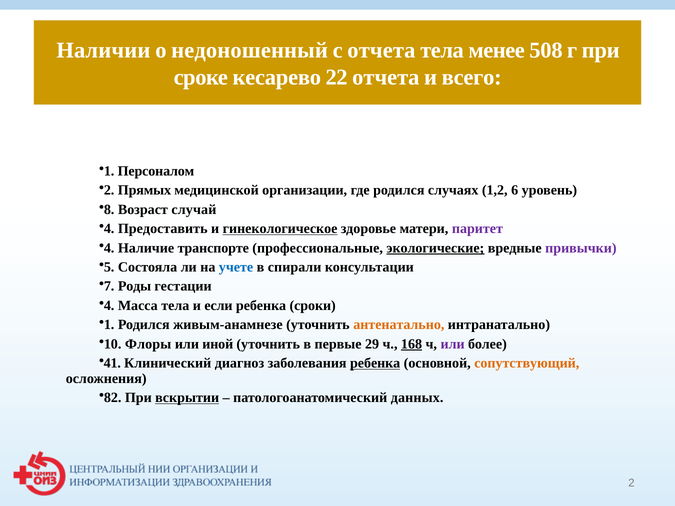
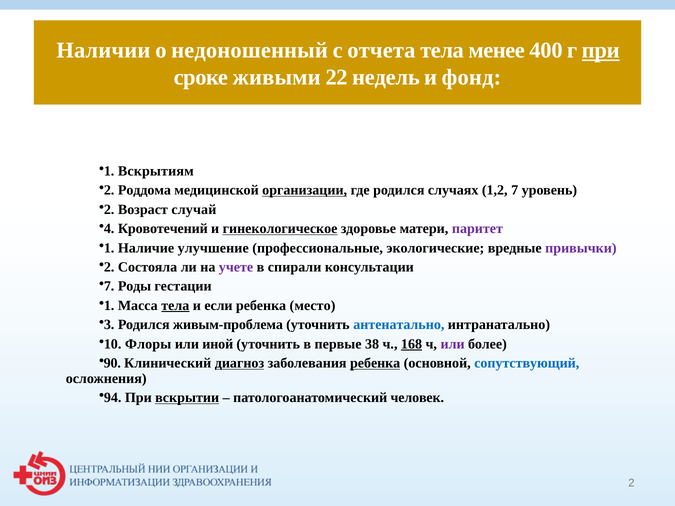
508: 508 -> 400
при at (601, 51) underline: none -> present
кесарево: кесарево -> живыми
22 отчета: отчета -> недель
всего: всего -> фонд
Персоналом: Персоналом -> Вскрытиям
Прямых: Прямых -> Роддома
организации underline: none -> present
1,2 6: 6 -> 7
8 at (109, 210): 8 -> 2
Предоставить: Предоставить -> Кровотечений
4 at (109, 248): 4 -> 1
транспорте: транспорте -> улучшение
экологические underline: present -> none
5 at (109, 267): 5 -> 2
учете colour: blue -> purple
4 at (109, 306): 4 -> 1
тела at (175, 306) underline: none -> present
сроки: сроки -> место
1 at (109, 325): 1 -> 3
живым-анамнезе: живым-анамнезе -> живым-проблема
антенатально colour: orange -> blue
29: 29 -> 38
41: 41 -> 90
диагноз underline: none -> present
сопутствующий colour: orange -> blue
82: 82 -> 94
данных: данных -> человек
